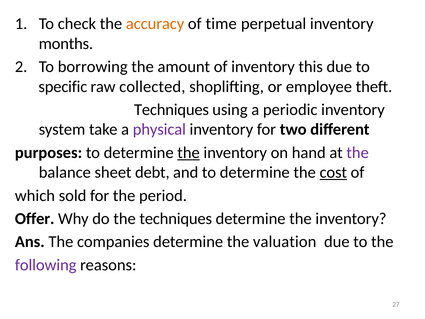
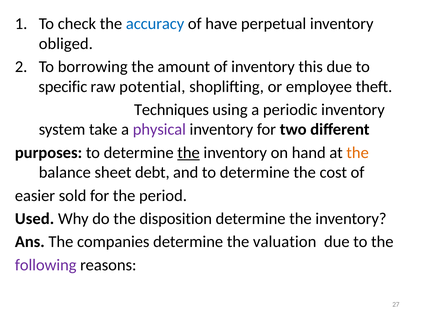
accuracy colour: orange -> blue
time: time -> have
months: months -> obliged
collected: collected -> potential
the at (358, 152) colour: purple -> orange
cost underline: present -> none
which: which -> easier
Offer: Offer -> Used
the techniques: techniques -> disposition
